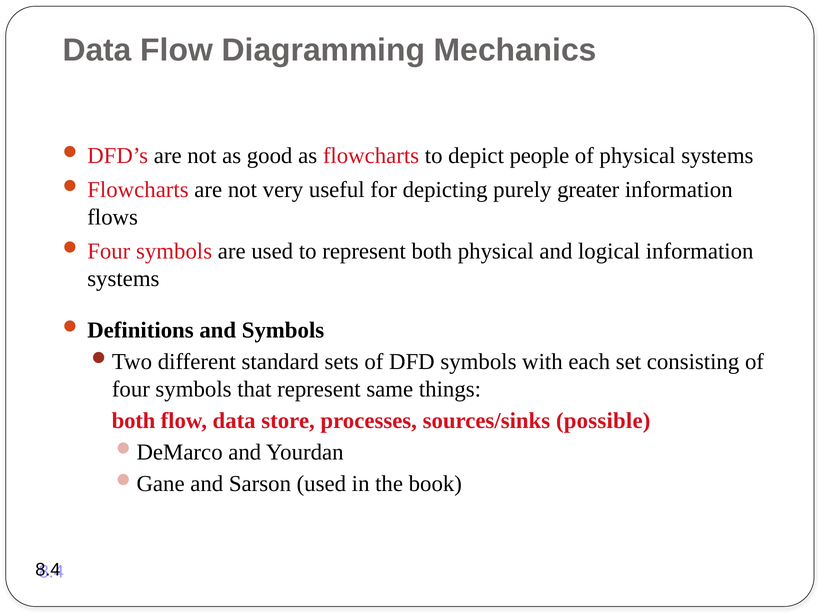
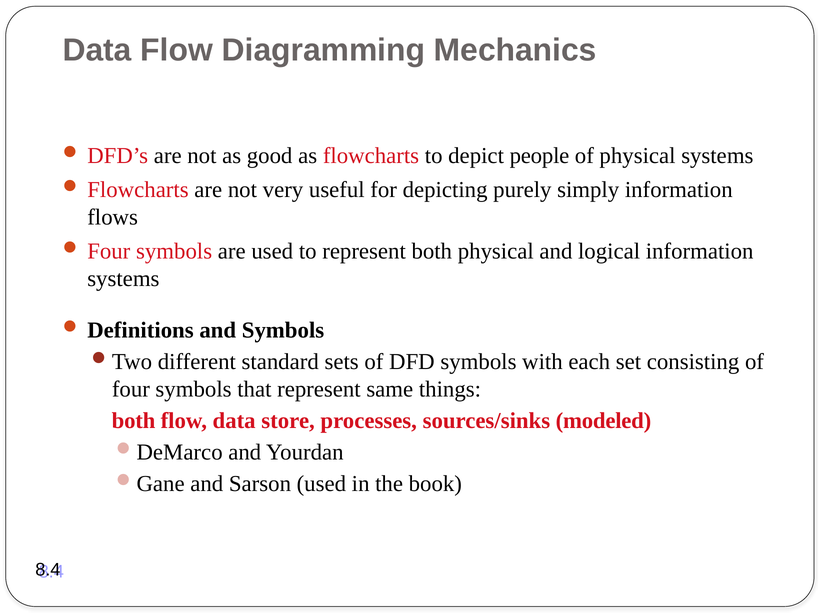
greater: greater -> simply
possible: possible -> modeled
